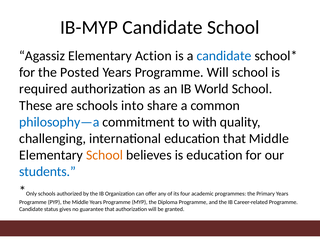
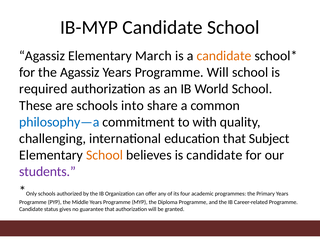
Action: Action -> March
candidate at (224, 56) colour: blue -> orange
the Posted: Posted -> Agassiz
that Middle: Middle -> Subject
is education: education -> candidate
students colour: blue -> purple
